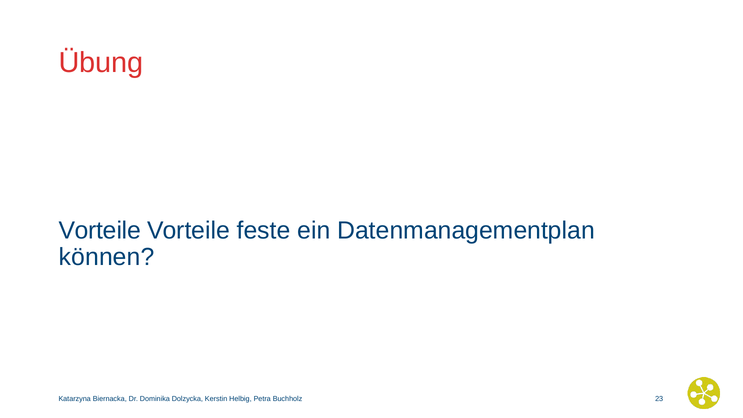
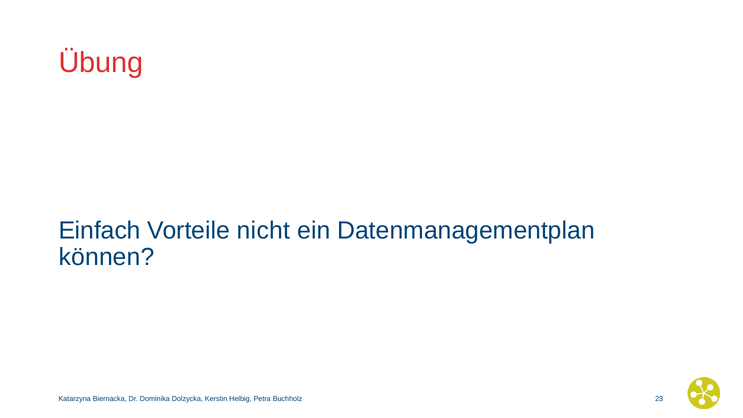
Vorteile at (100, 230): Vorteile -> Einfach
feste: feste -> nicht
